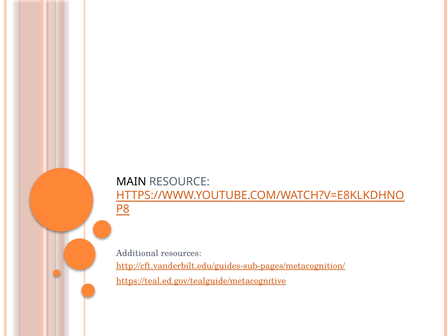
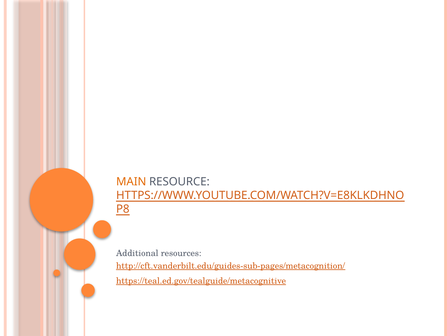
MAIN colour: black -> orange
